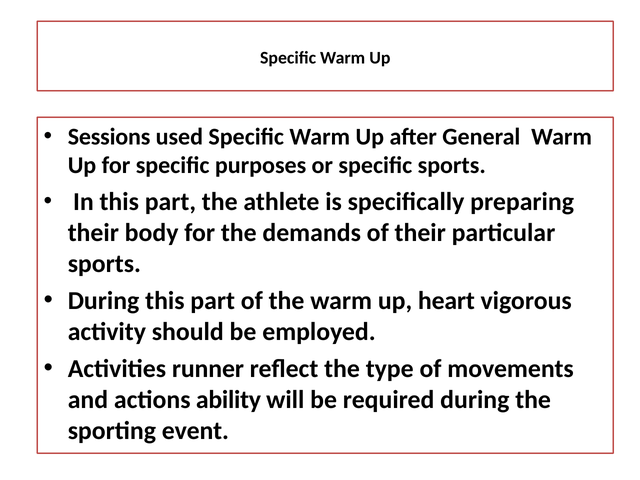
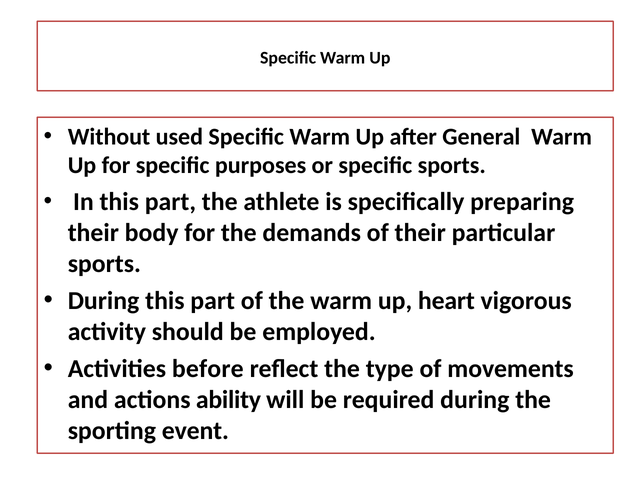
Sessions: Sessions -> Without
runner: runner -> before
